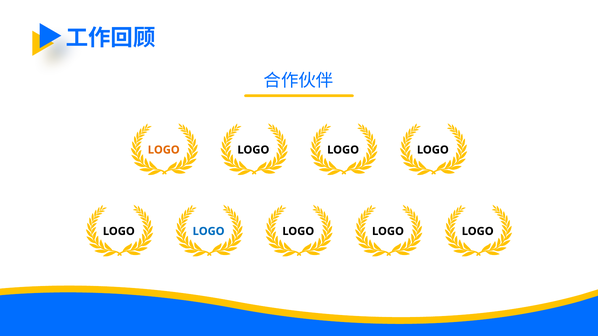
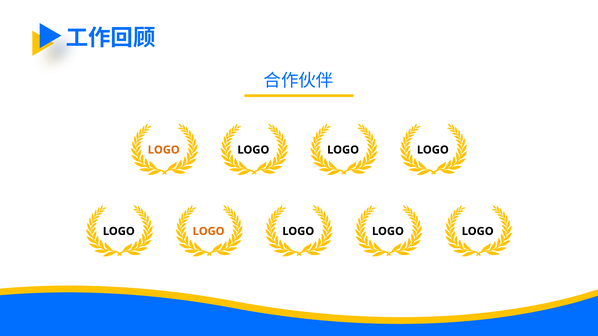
LOGO at (209, 232) colour: blue -> orange
